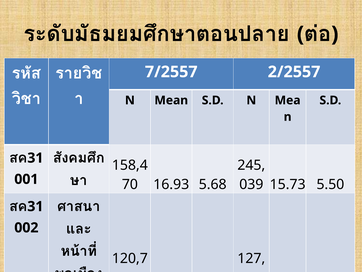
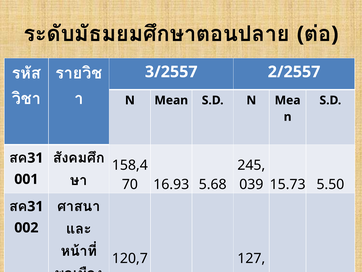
7/2557: 7/2557 -> 3/2557
